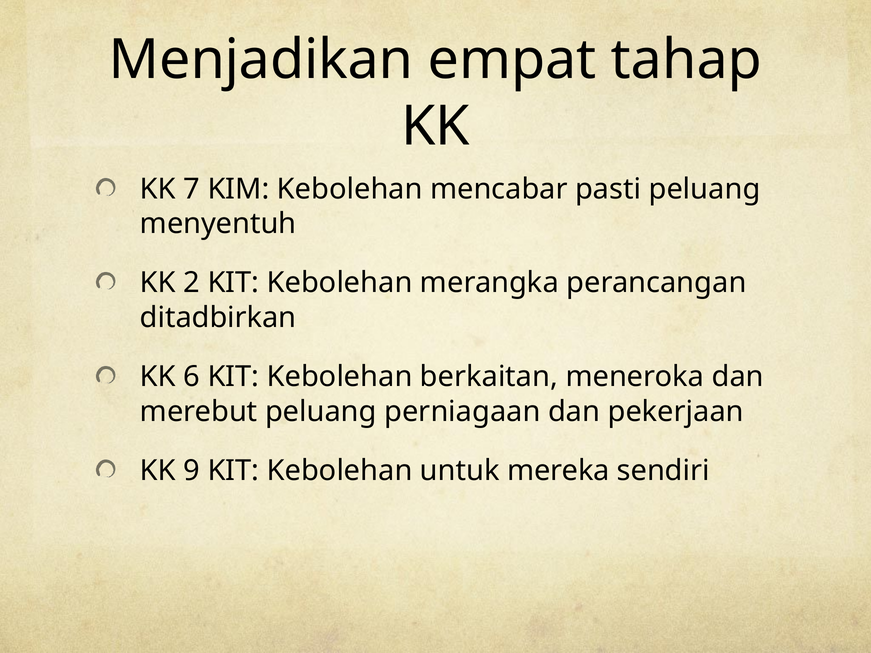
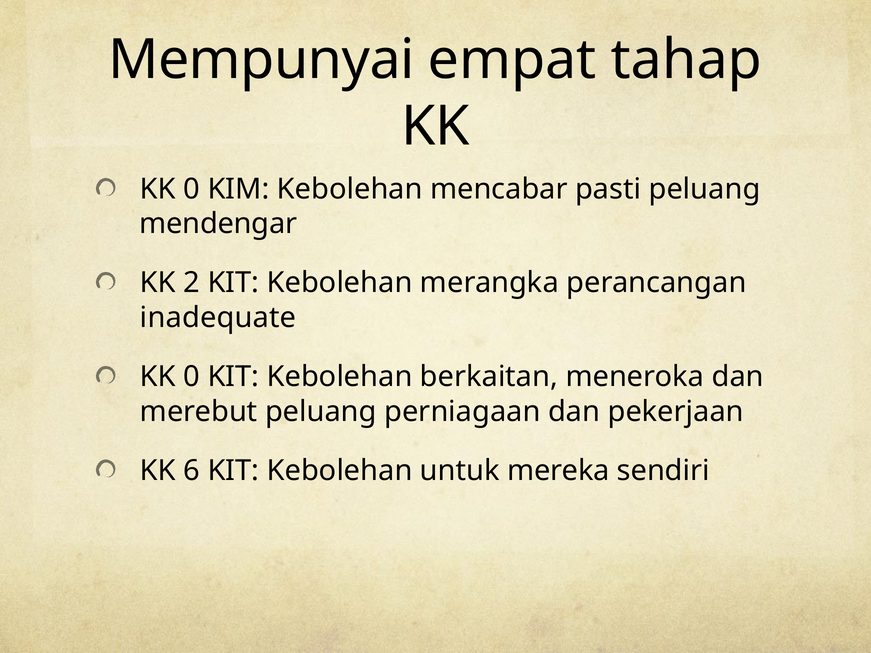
Menjadikan: Menjadikan -> Mempunyai
7 at (192, 189): 7 -> 0
menyentuh: menyentuh -> mendengar
ditadbirkan: ditadbirkan -> inadequate
6 at (192, 377): 6 -> 0
9: 9 -> 6
